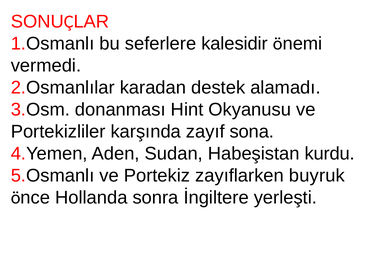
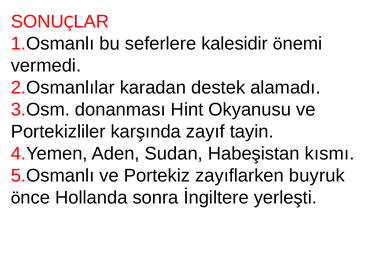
sona: sona -> tayin
kurdu: kurdu -> kısmı
